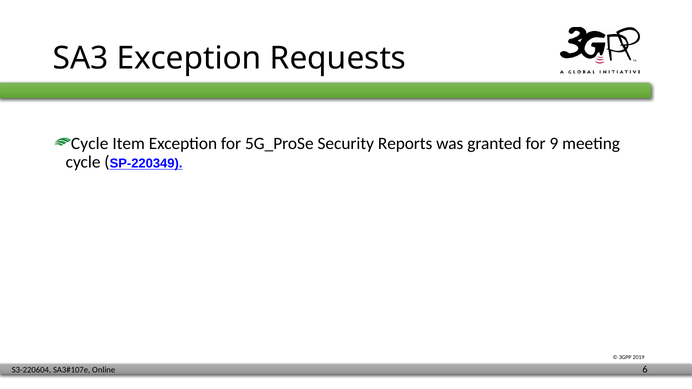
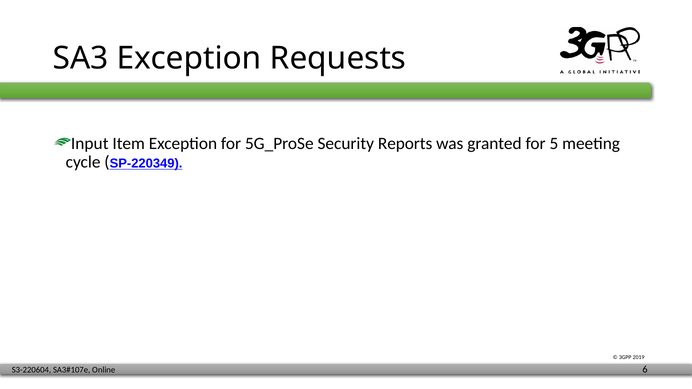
Cycle at (90, 143): Cycle -> Input
9: 9 -> 5
